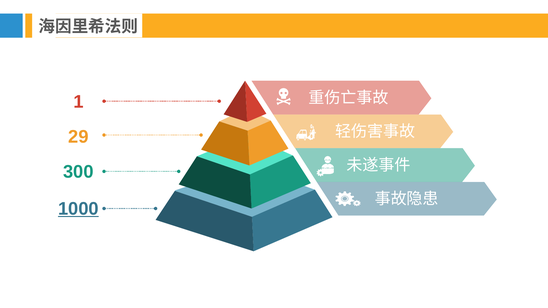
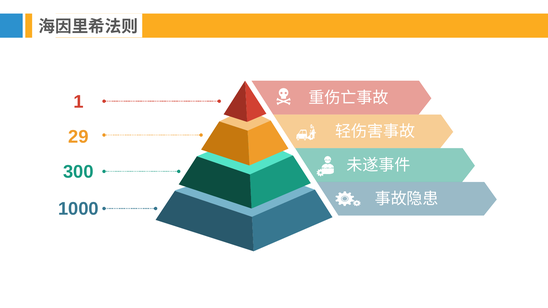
1000 underline: present -> none
